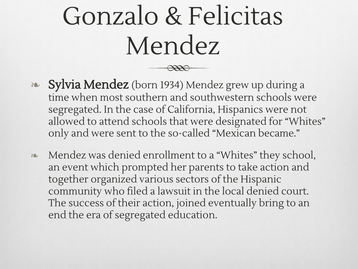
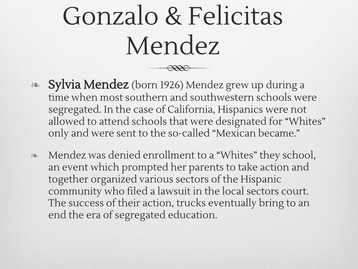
1934: 1934 -> 1926
local denied: denied -> sectors
joined: joined -> trucks
